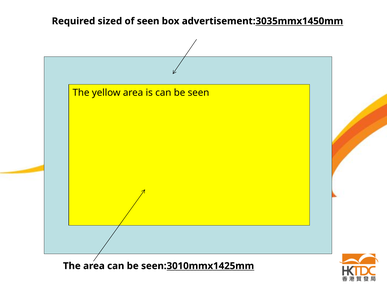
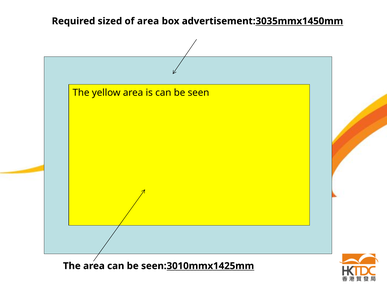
of seen: seen -> area
